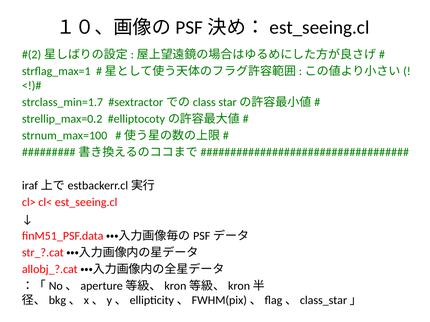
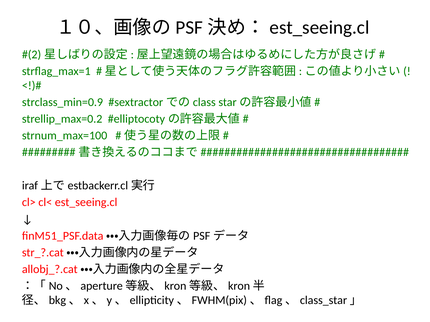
strclass_min=1.7: strclass_min=1.7 -> strclass_min=0.9
